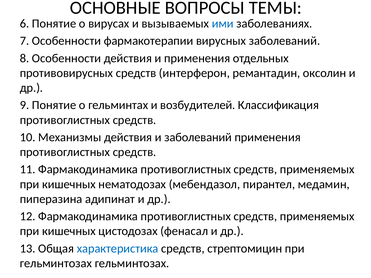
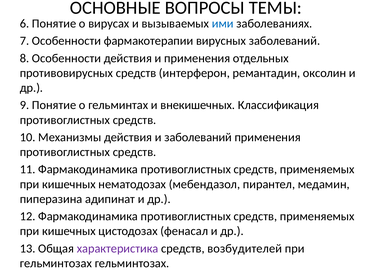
возбудителей: возбудителей -> внекишечных
характеристика colour: blue -> purple
стрептомицин: стрептомицин -> возбудителей
